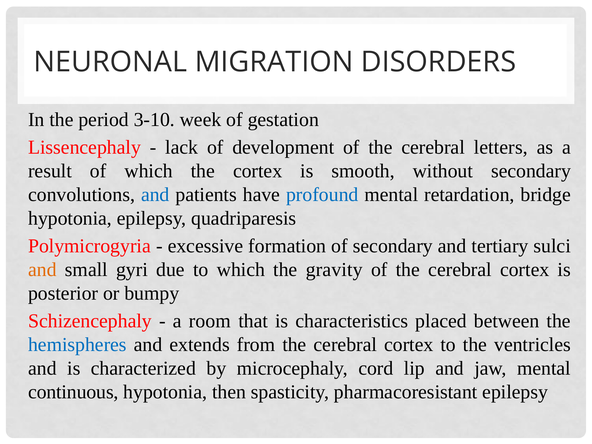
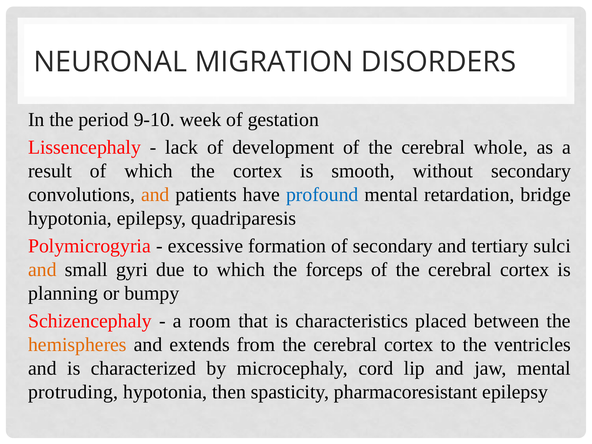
3-10: 3-10 -> 9-10
letters: letters -> whole
and at (155, 195) colour: blue -> orange
gravity: gravity -> forceps
posterior: posterior -> planning
hemispheres colour: blue -> orange
continuous: continuous -> protruding
